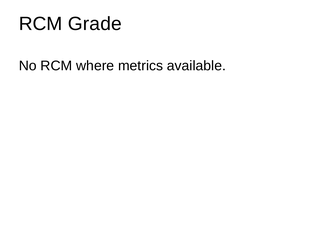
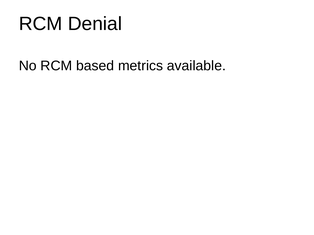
Grade: Grade -> Denial
where: where -> based
